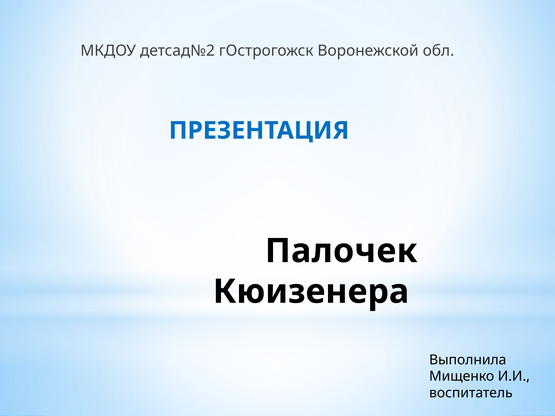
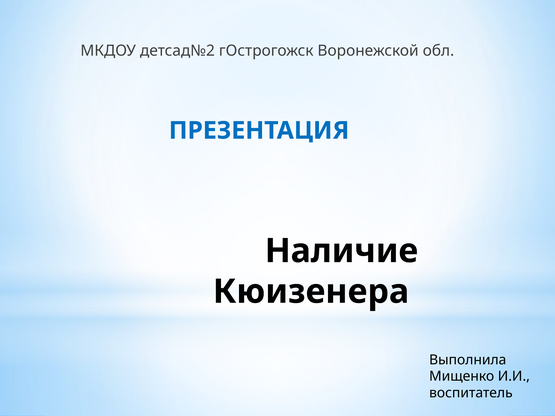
Палочек: Палочек -> Наличие
